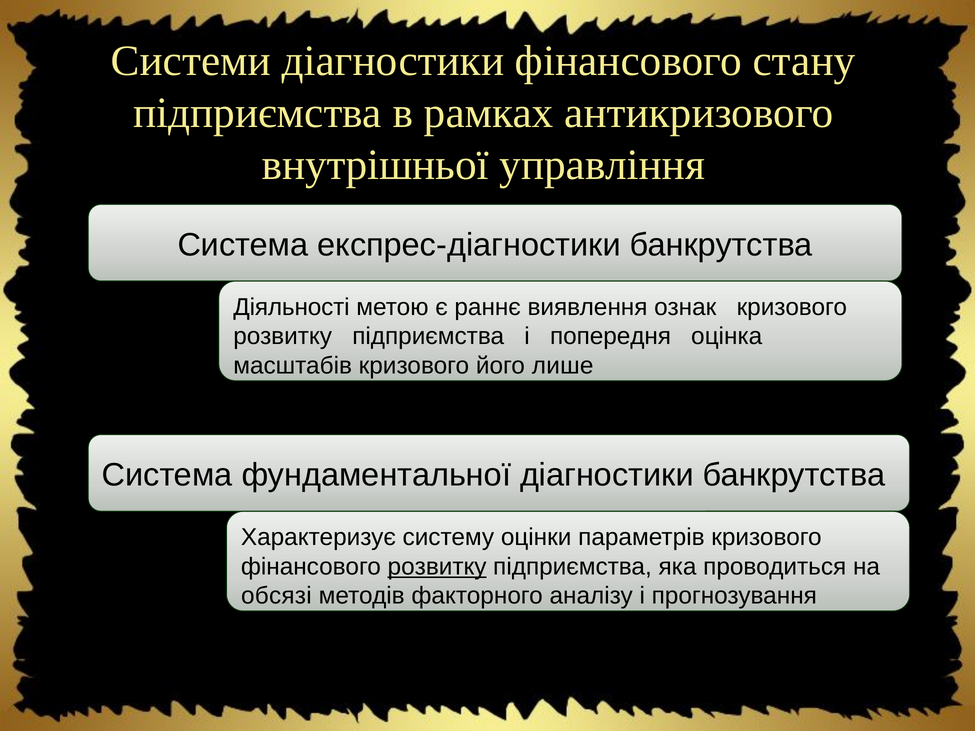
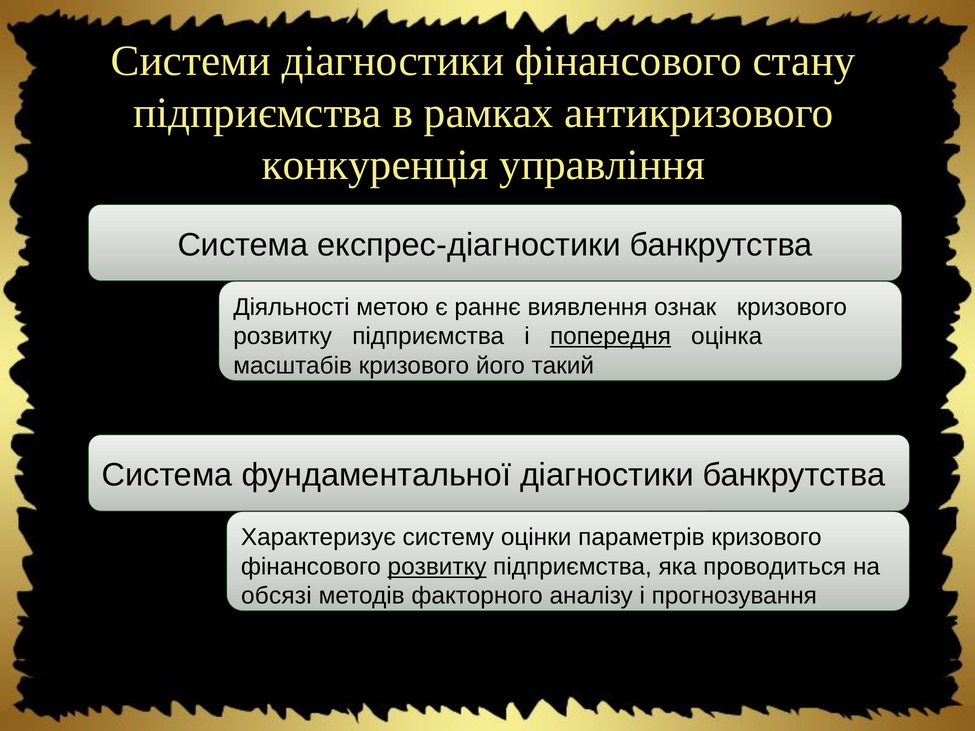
внутрішньої: внутрішньої -> конкуренція
попередня underline: none -> present
лише: лише -> такий
